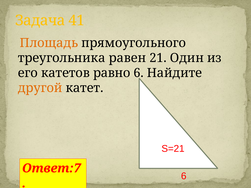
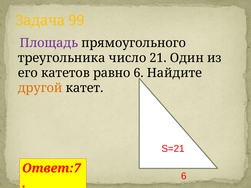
41: 41 -> 99
Площадь colour: orange -> purple
равен: равен -> число
